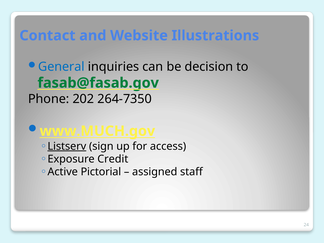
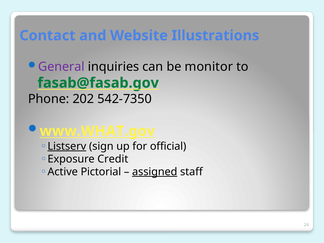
General colour: blue -> purple
decision: decision -> monitor
264-7350: 264-7350 -> 542-7350
www.MUCH.gov: www.MUCH.gov -> www.WHAT.gov
access: access -> official
assigned underline: none -> present
